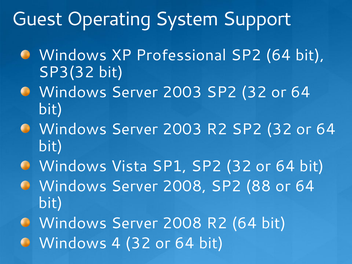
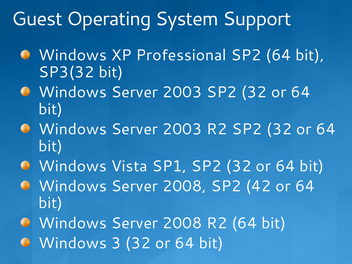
88: 88 -> 42
4: 4 -> 3
